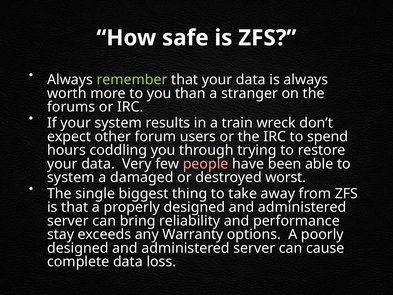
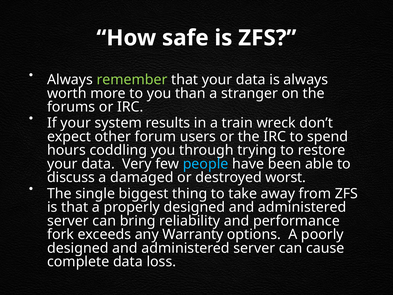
people colour: pink -> light blue
system at (71, 177): system -> discuss
stay: stay -> fork
